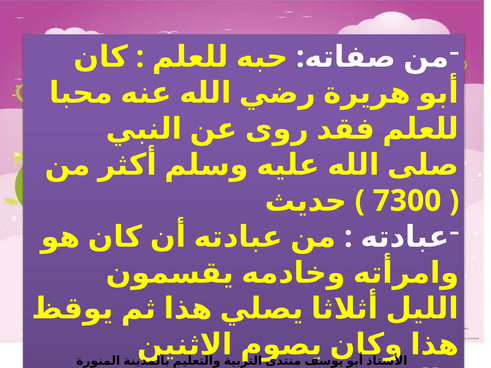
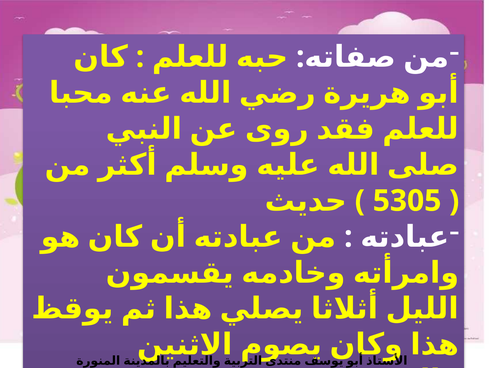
7300: 7300 -> 5305
